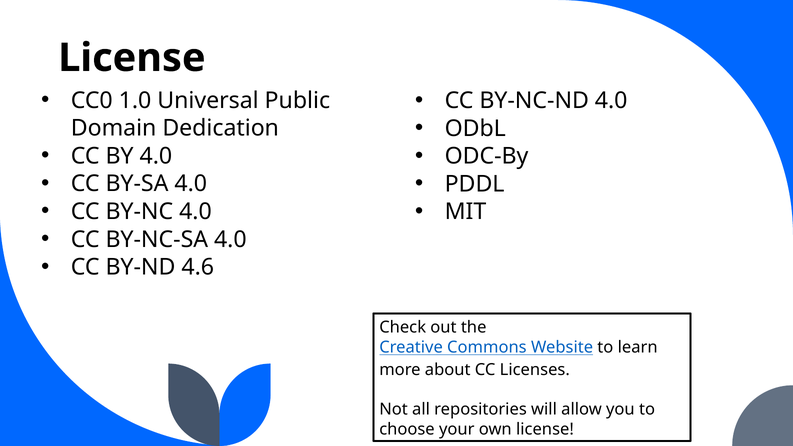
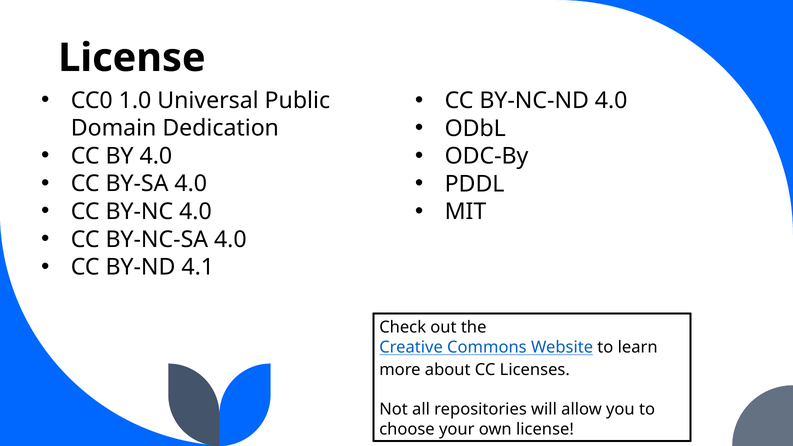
4.6: 4.6 -> 4.1
